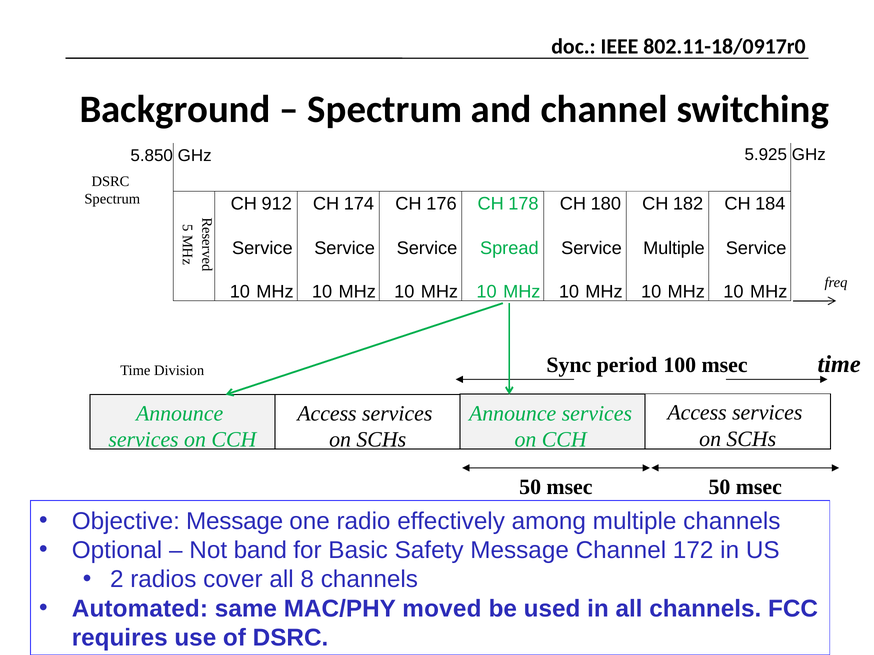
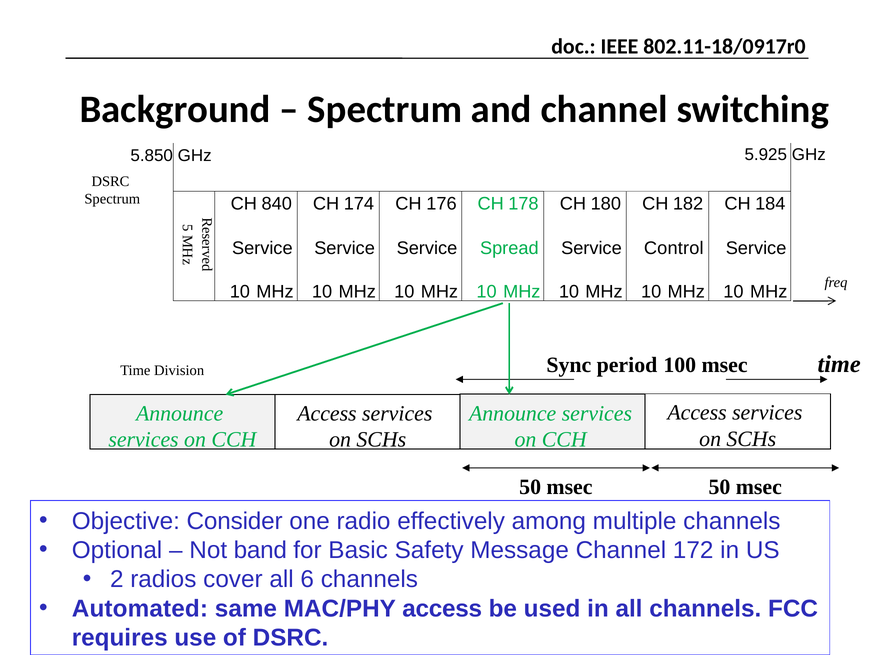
912: 912 -> 840
Multiple at (674, 248): Multiple -> Control
Objective Message: Message -> Consider
8: 8 -> 6
MAC/PHY moved: moved -> access
